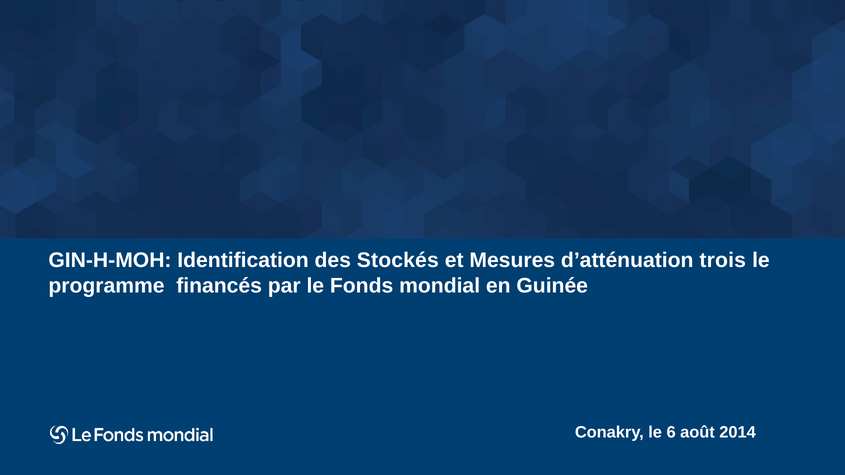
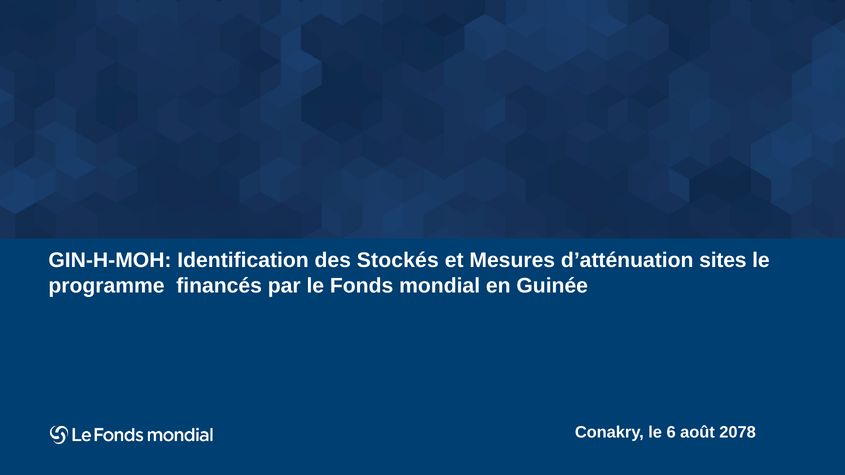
trois: trois -> sites
2014: 2014 -> 2078
